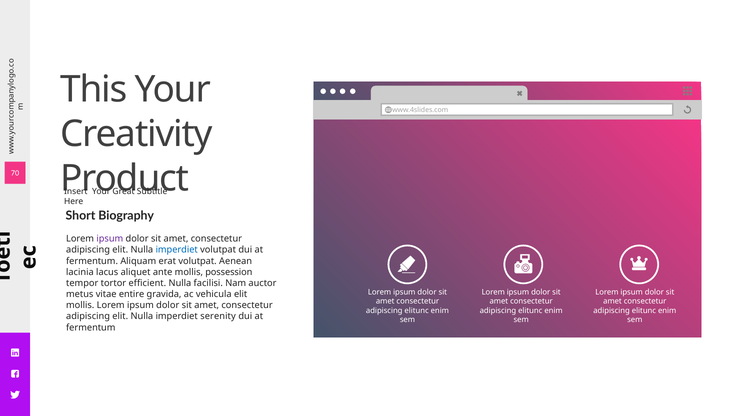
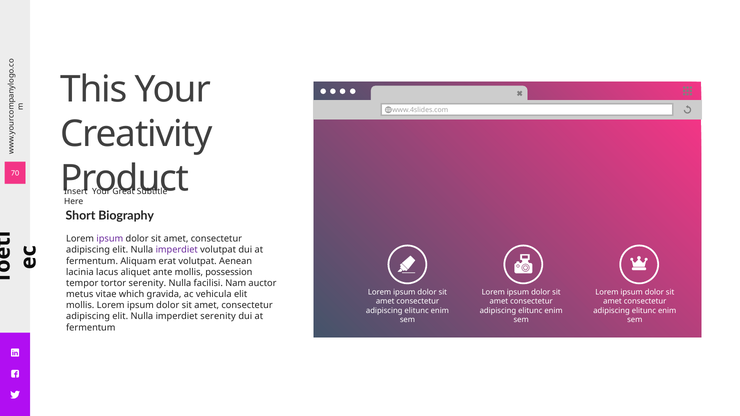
imperdiet at (177, 250) colour: blue -> purple
tortor efficient: efficient -> serenity
entire: entire -> which
